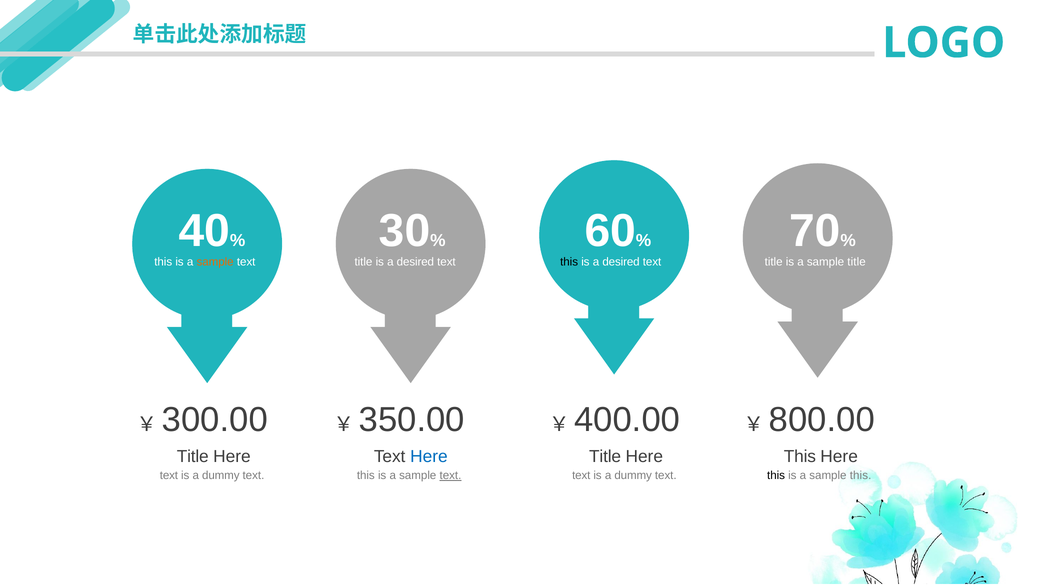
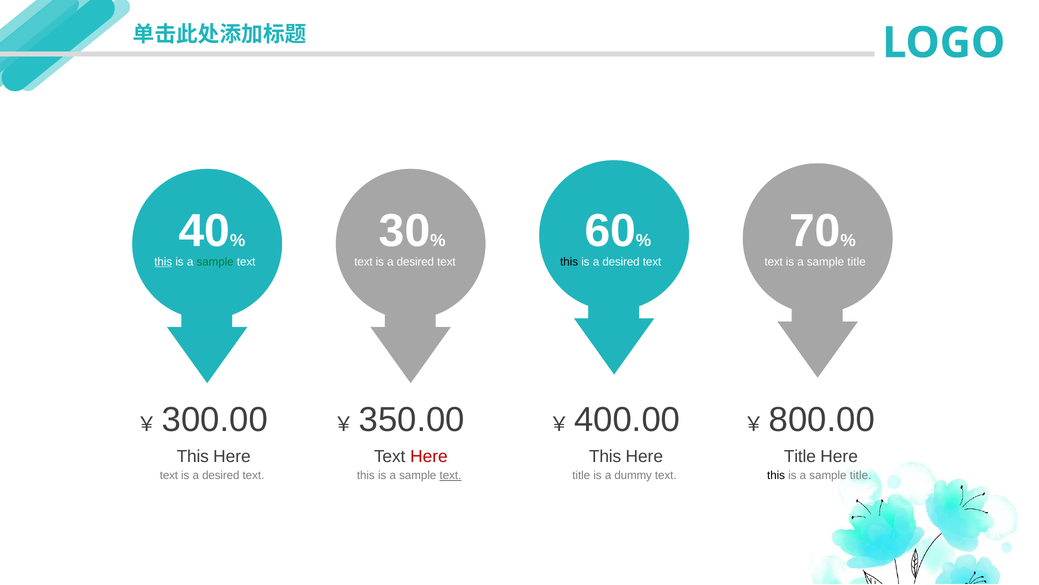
this at (163, 261) underline: none -> present
sample at (215, 261) colour: orange -> green
title at (363, 261): title -> text
title at (774, 261): title -> text
Title at (193, 456): Title -> This
Here at (429, 456) colour: blue -> red
Title at (605, 456): Title -> This
This at (800, 456): This -> Title
dummy at (221, 475): dummy -> desired
text at (581, 475): text -> title
this at (861, 475): this -> title
